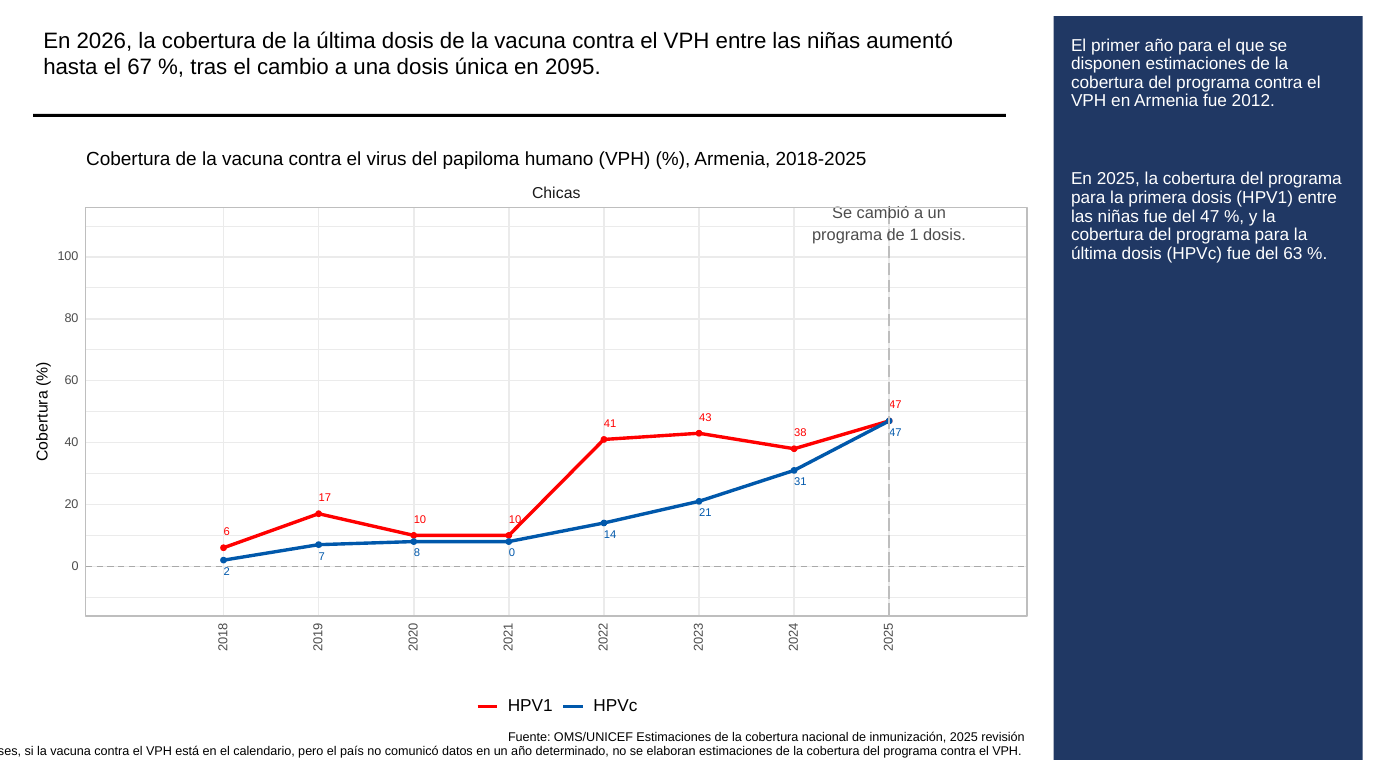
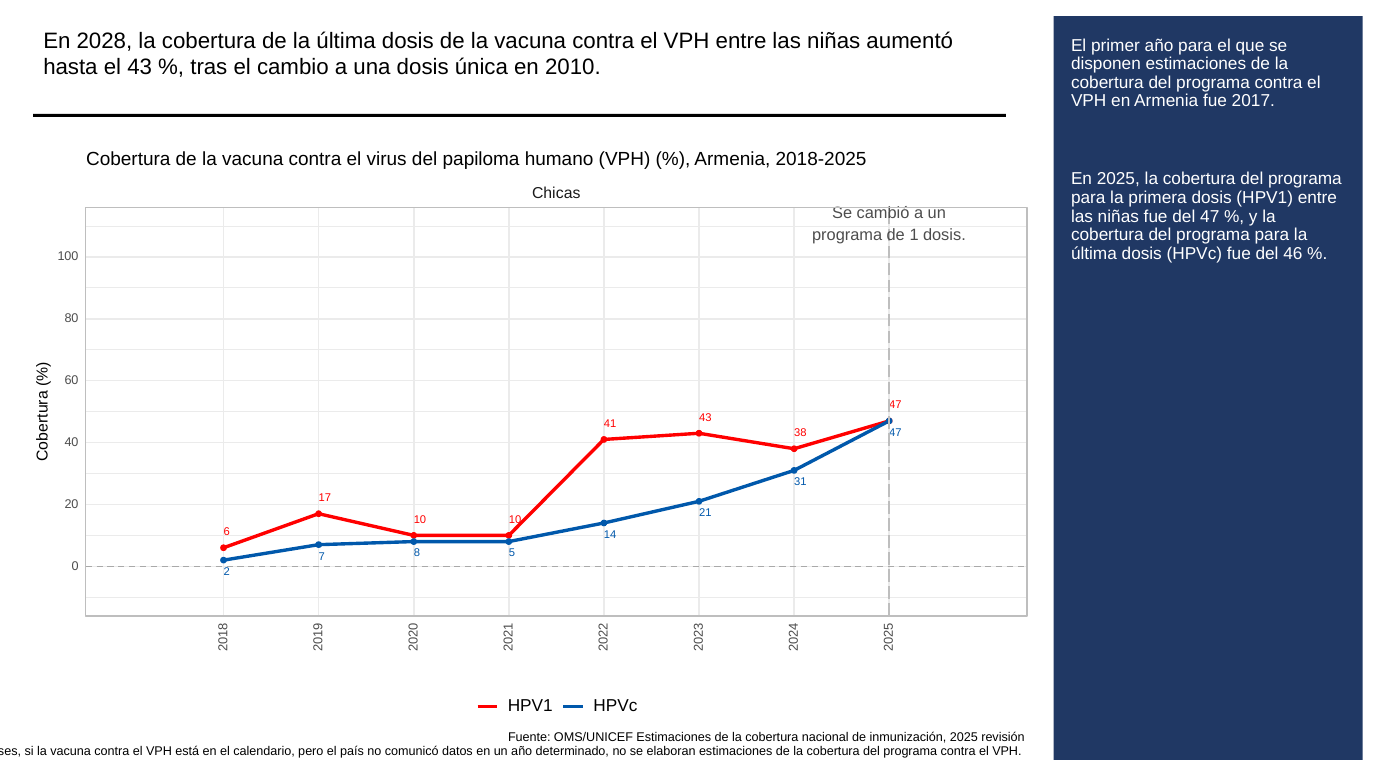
2026: 2026 -> 2028
el 67: 67 -> 43
2095: 2095 -> 2010
2012: 2012 -> 2017
63: 63 -> 46
8 0: 0 -> 5
